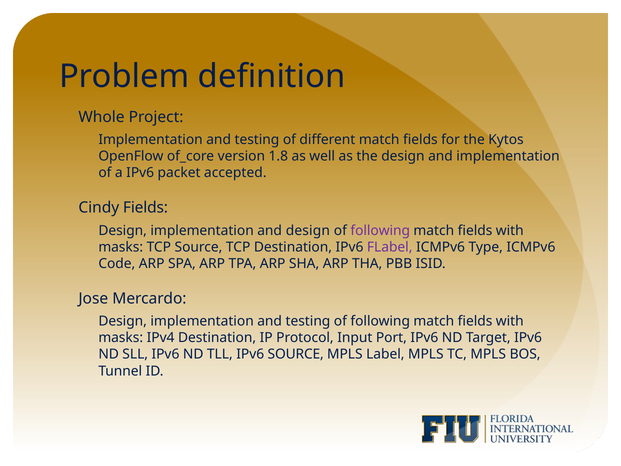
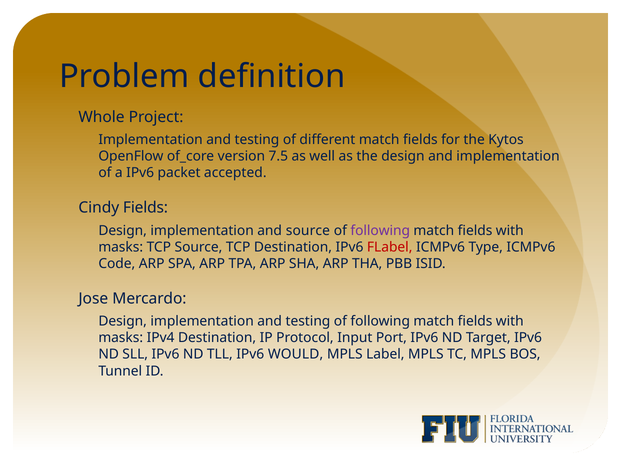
1.8: 1.8 -> 7.5
and design: design -> source
FLabel colour: purple -> red
IPv6 SOURCE: SOURCE -> WOULD
